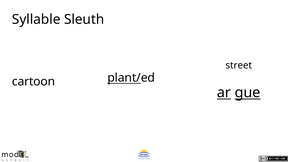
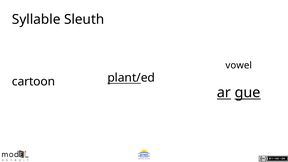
street: street -> vowel
